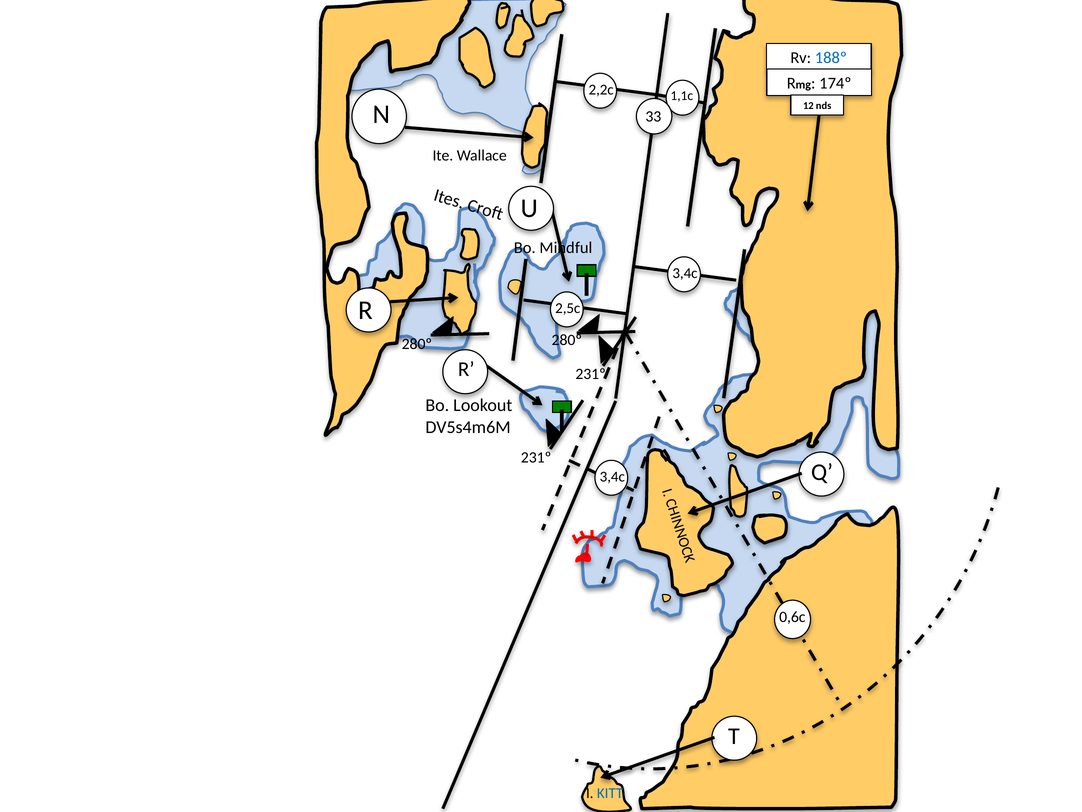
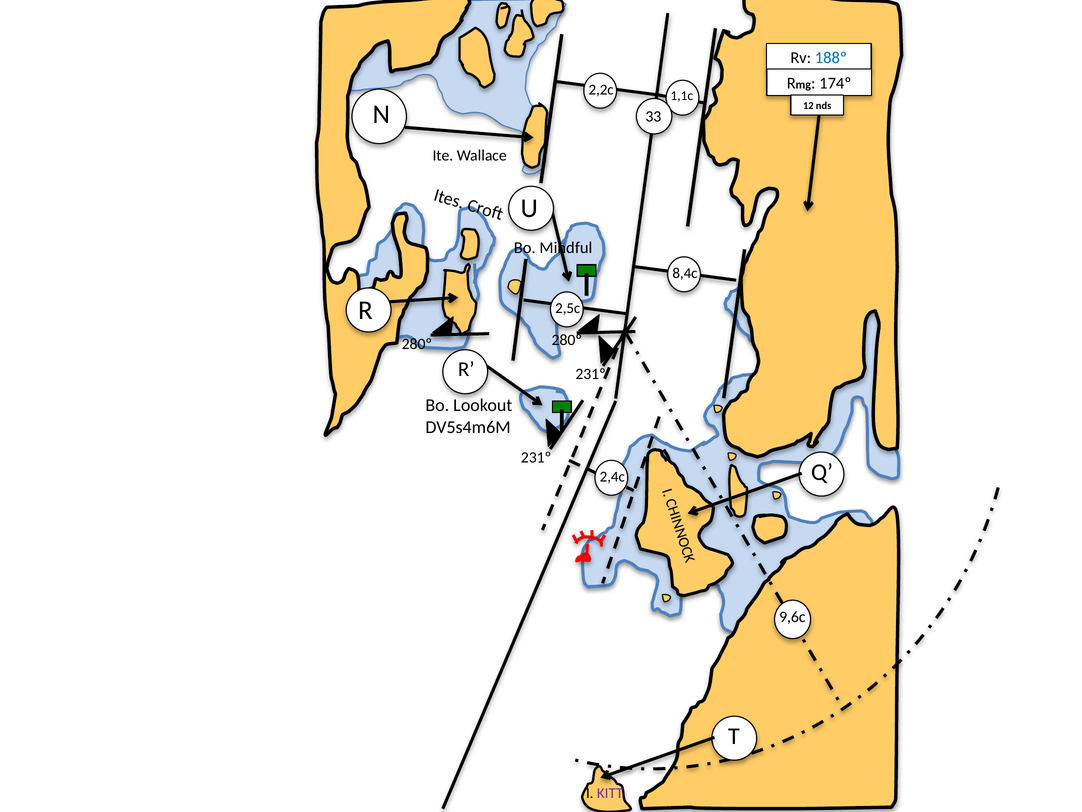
3,4c at (685, 273): 3,4c -> 8,4c
3,4c at (612, 476): 3,4c -> 2,4c
0,6c: 0,6c -> 9,6c
KITT colour: blue -> purple
